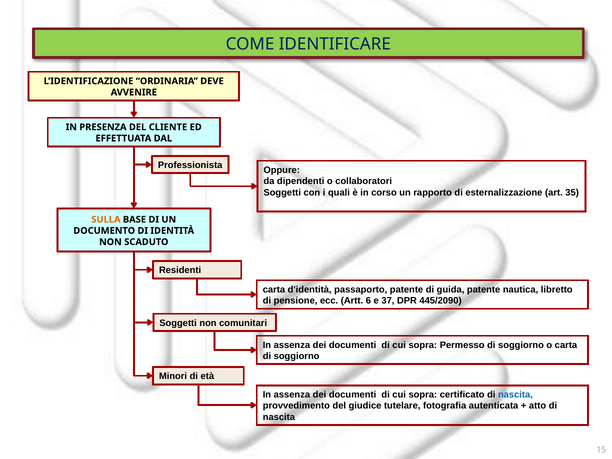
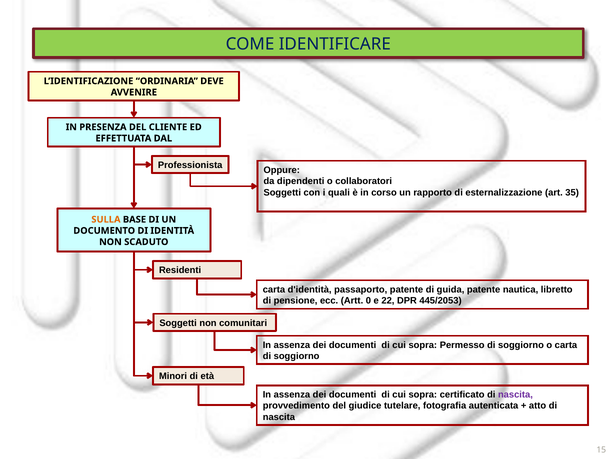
6: 6 -> 0
37: 37 -> 22
445/2090: 445/2090 -> 445/2053
nascita at (515, 395) colour: blue -> purple
